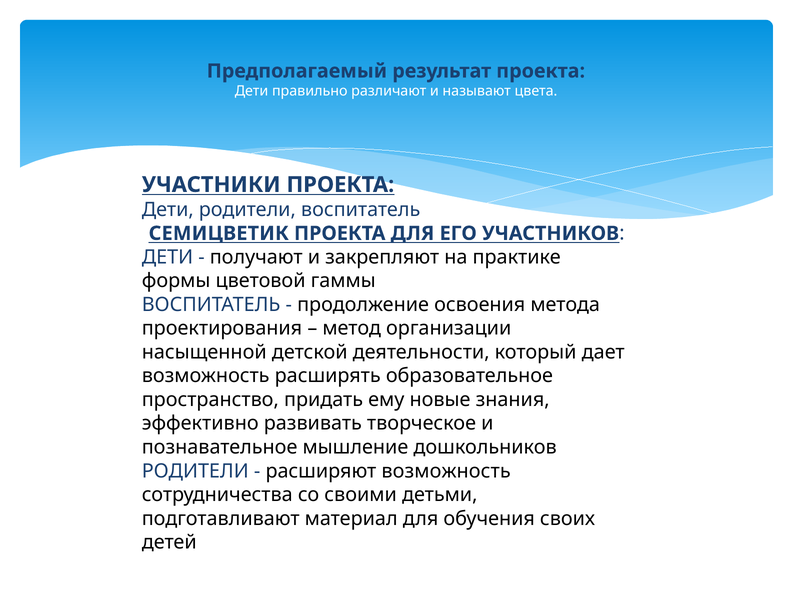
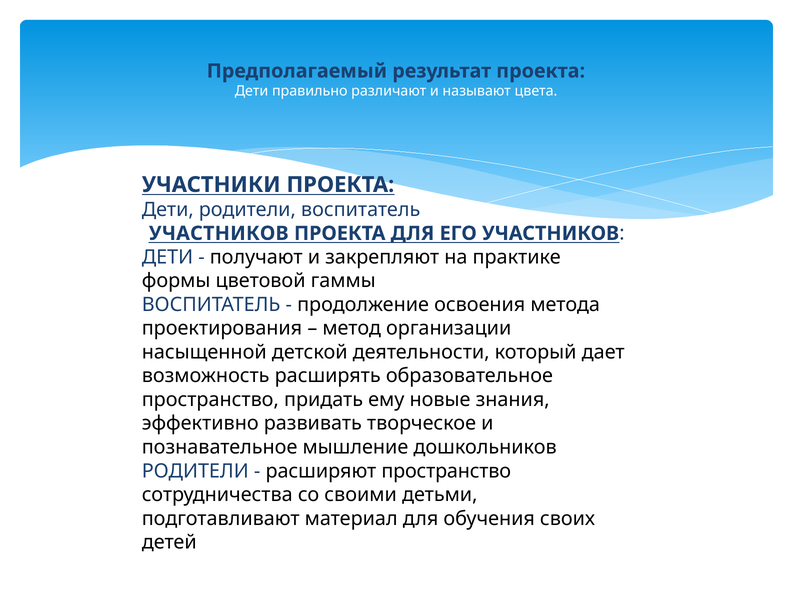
СЕМИЦВЕТИК at (219, 233): СЕМИЦВЕТИК -> УЧАСТНИКОВ
расширяют возможность: возможность -> пространство
